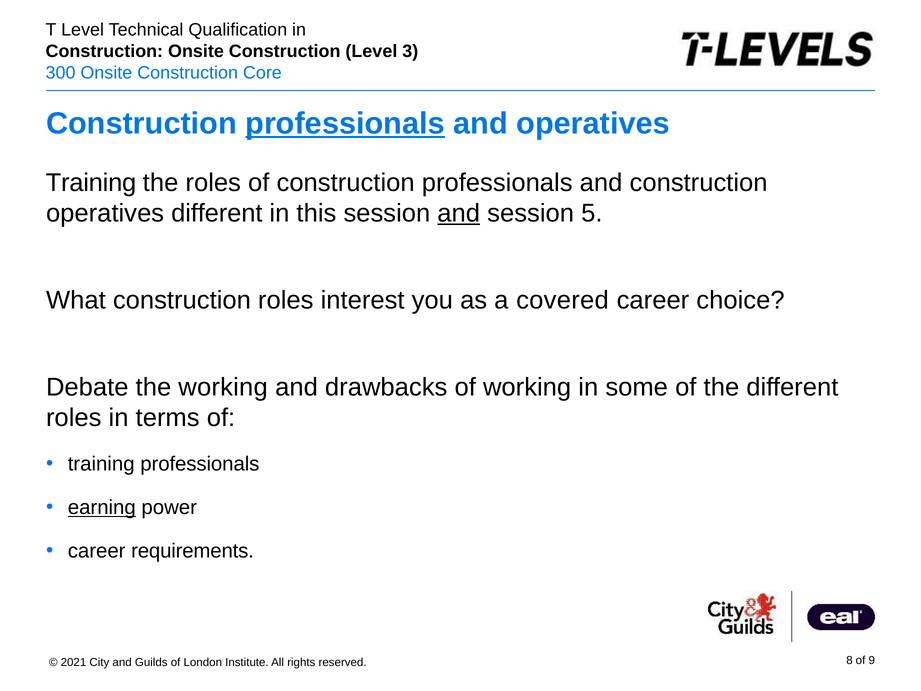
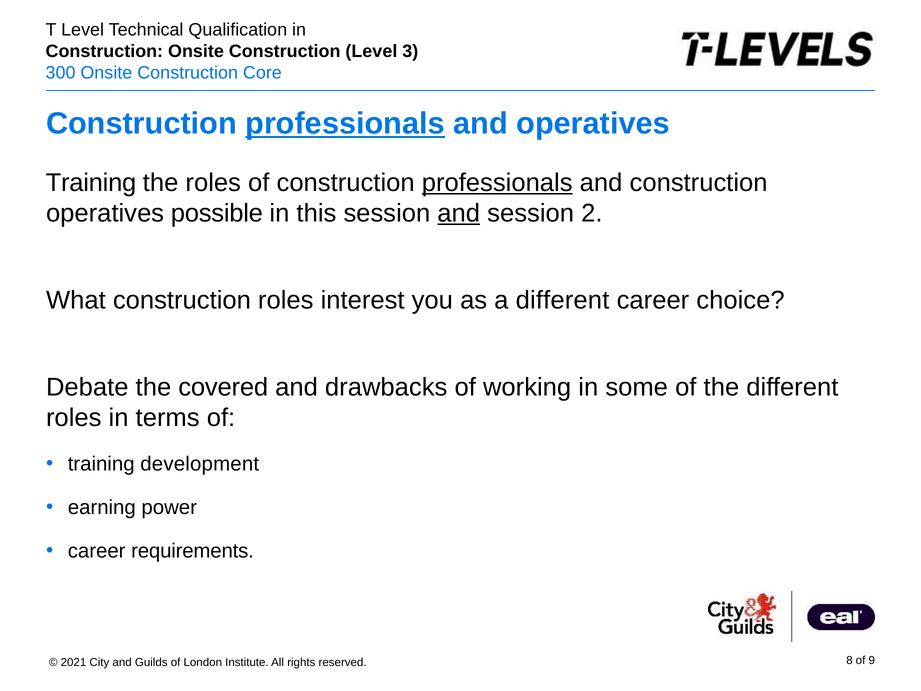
professionals at (497, 183) underline: none -> present
operatives different: different -> possible
5: 5 -> 2
a covered: covered -> different
the working: working -> covered
training professionals: professionals -> development
earning underline: present -> none
